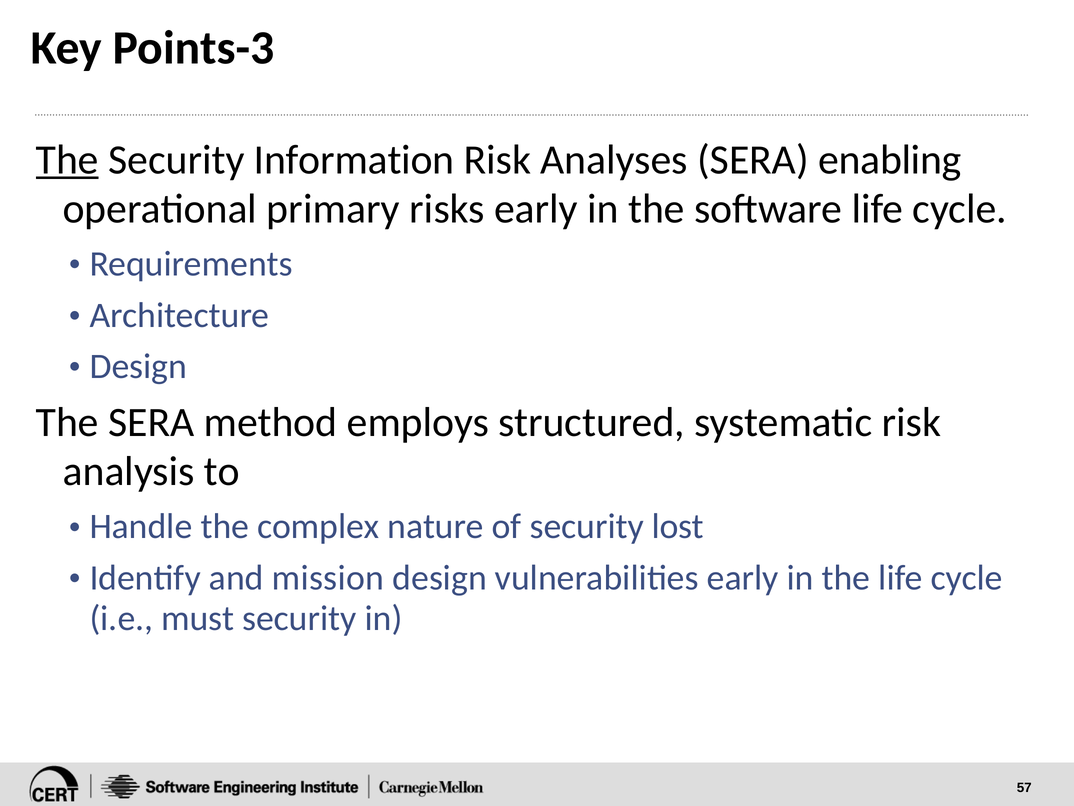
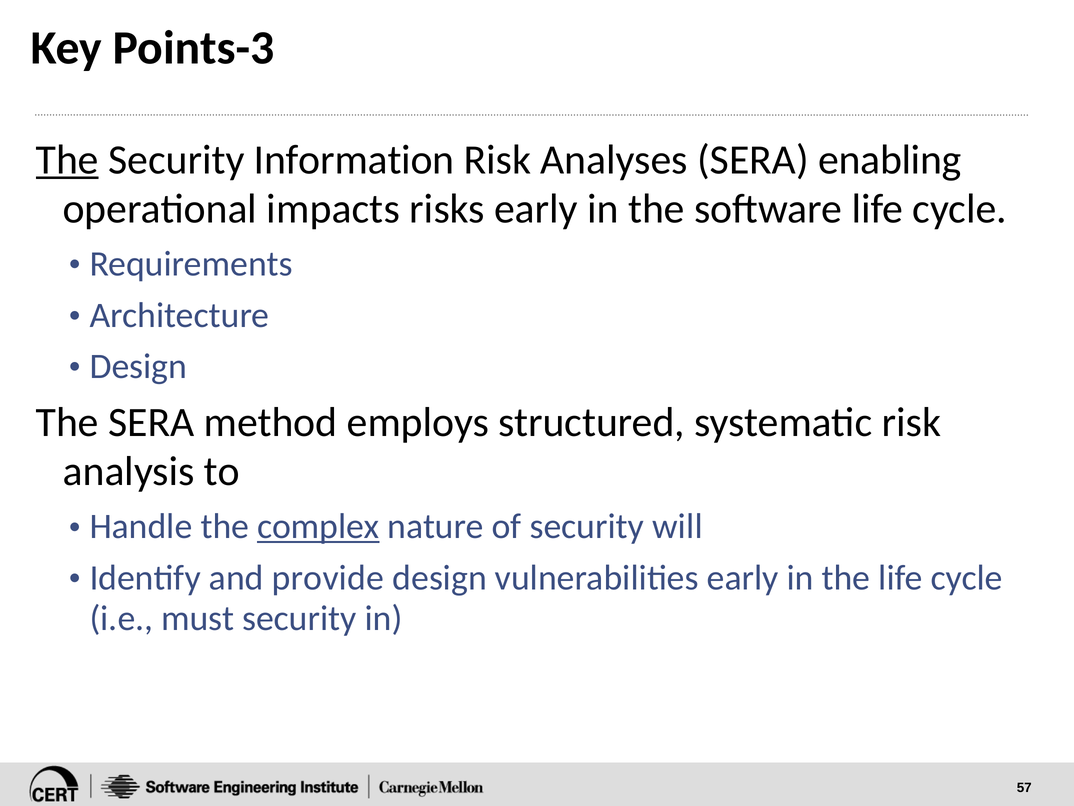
primary: primary -> impacts
complex underline: none -> present
lost: lost -> will
mission: mission -> provide
